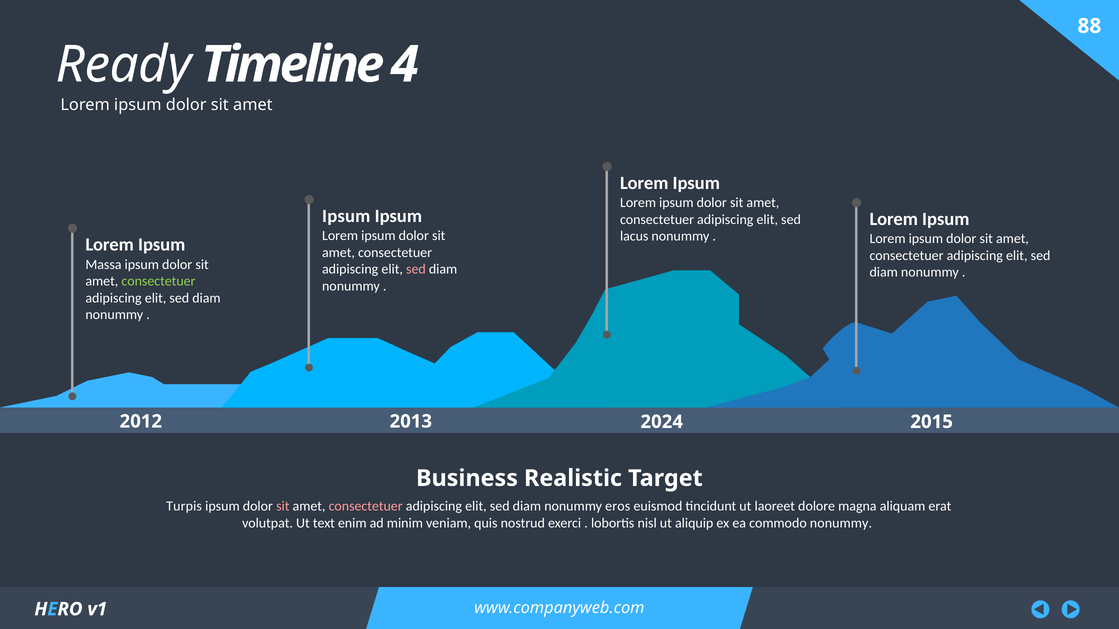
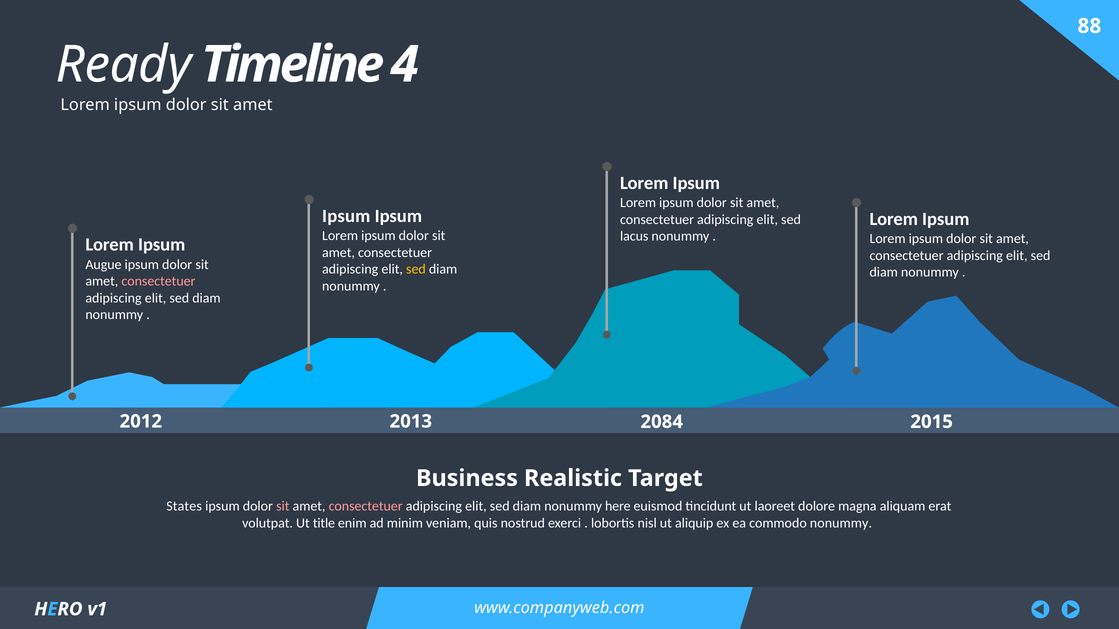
Massa: Massa -> Augue
sed at (416, 269) colour: pink -> yellow
consectetuer at (158, 281) colour: light green -> pink
2024: 2024 -> 2084
Turpis: Turpis -> States
eros: eros -> here
text: text -> title
